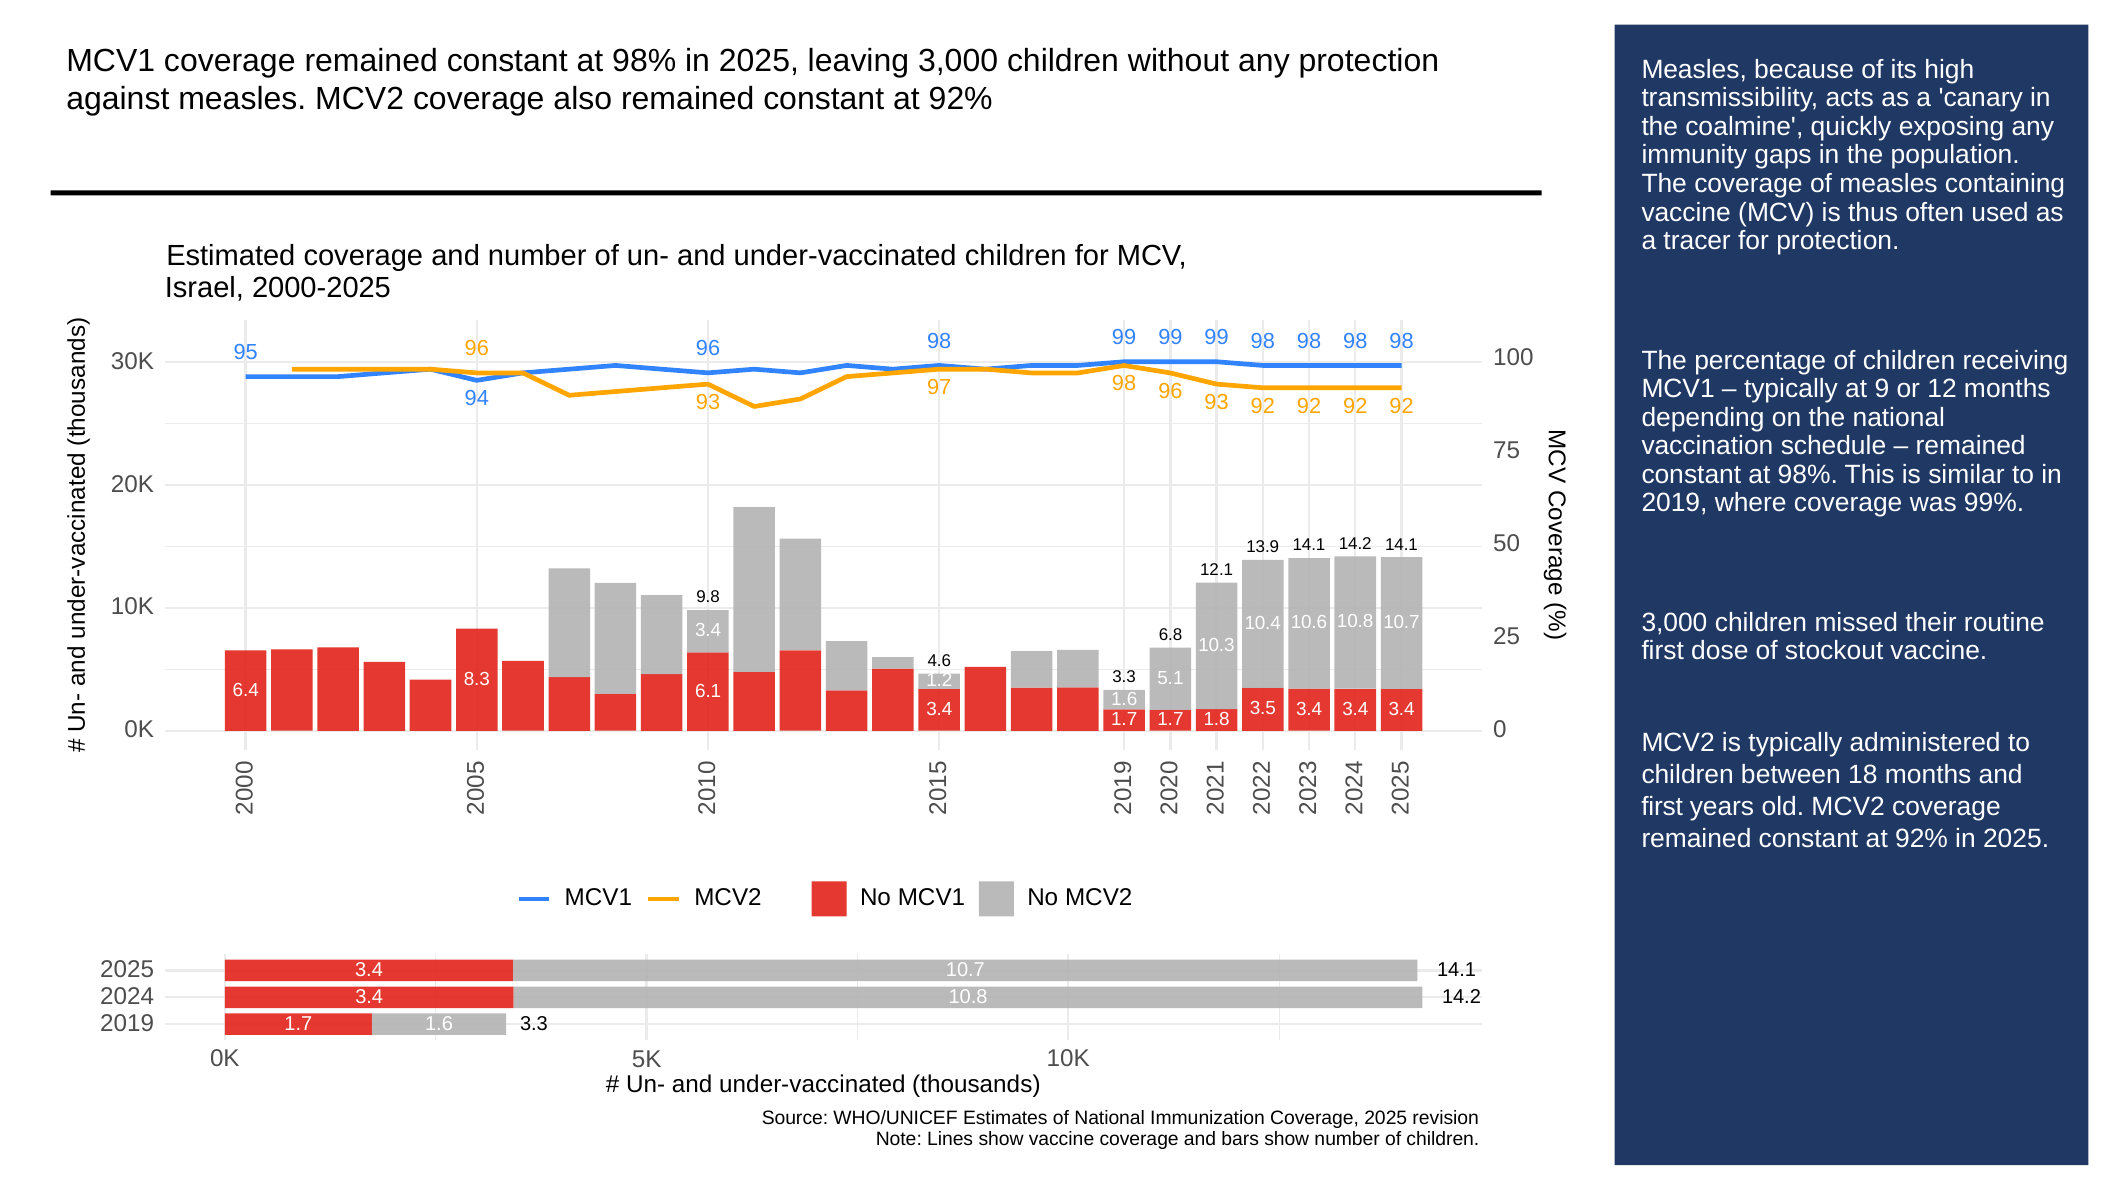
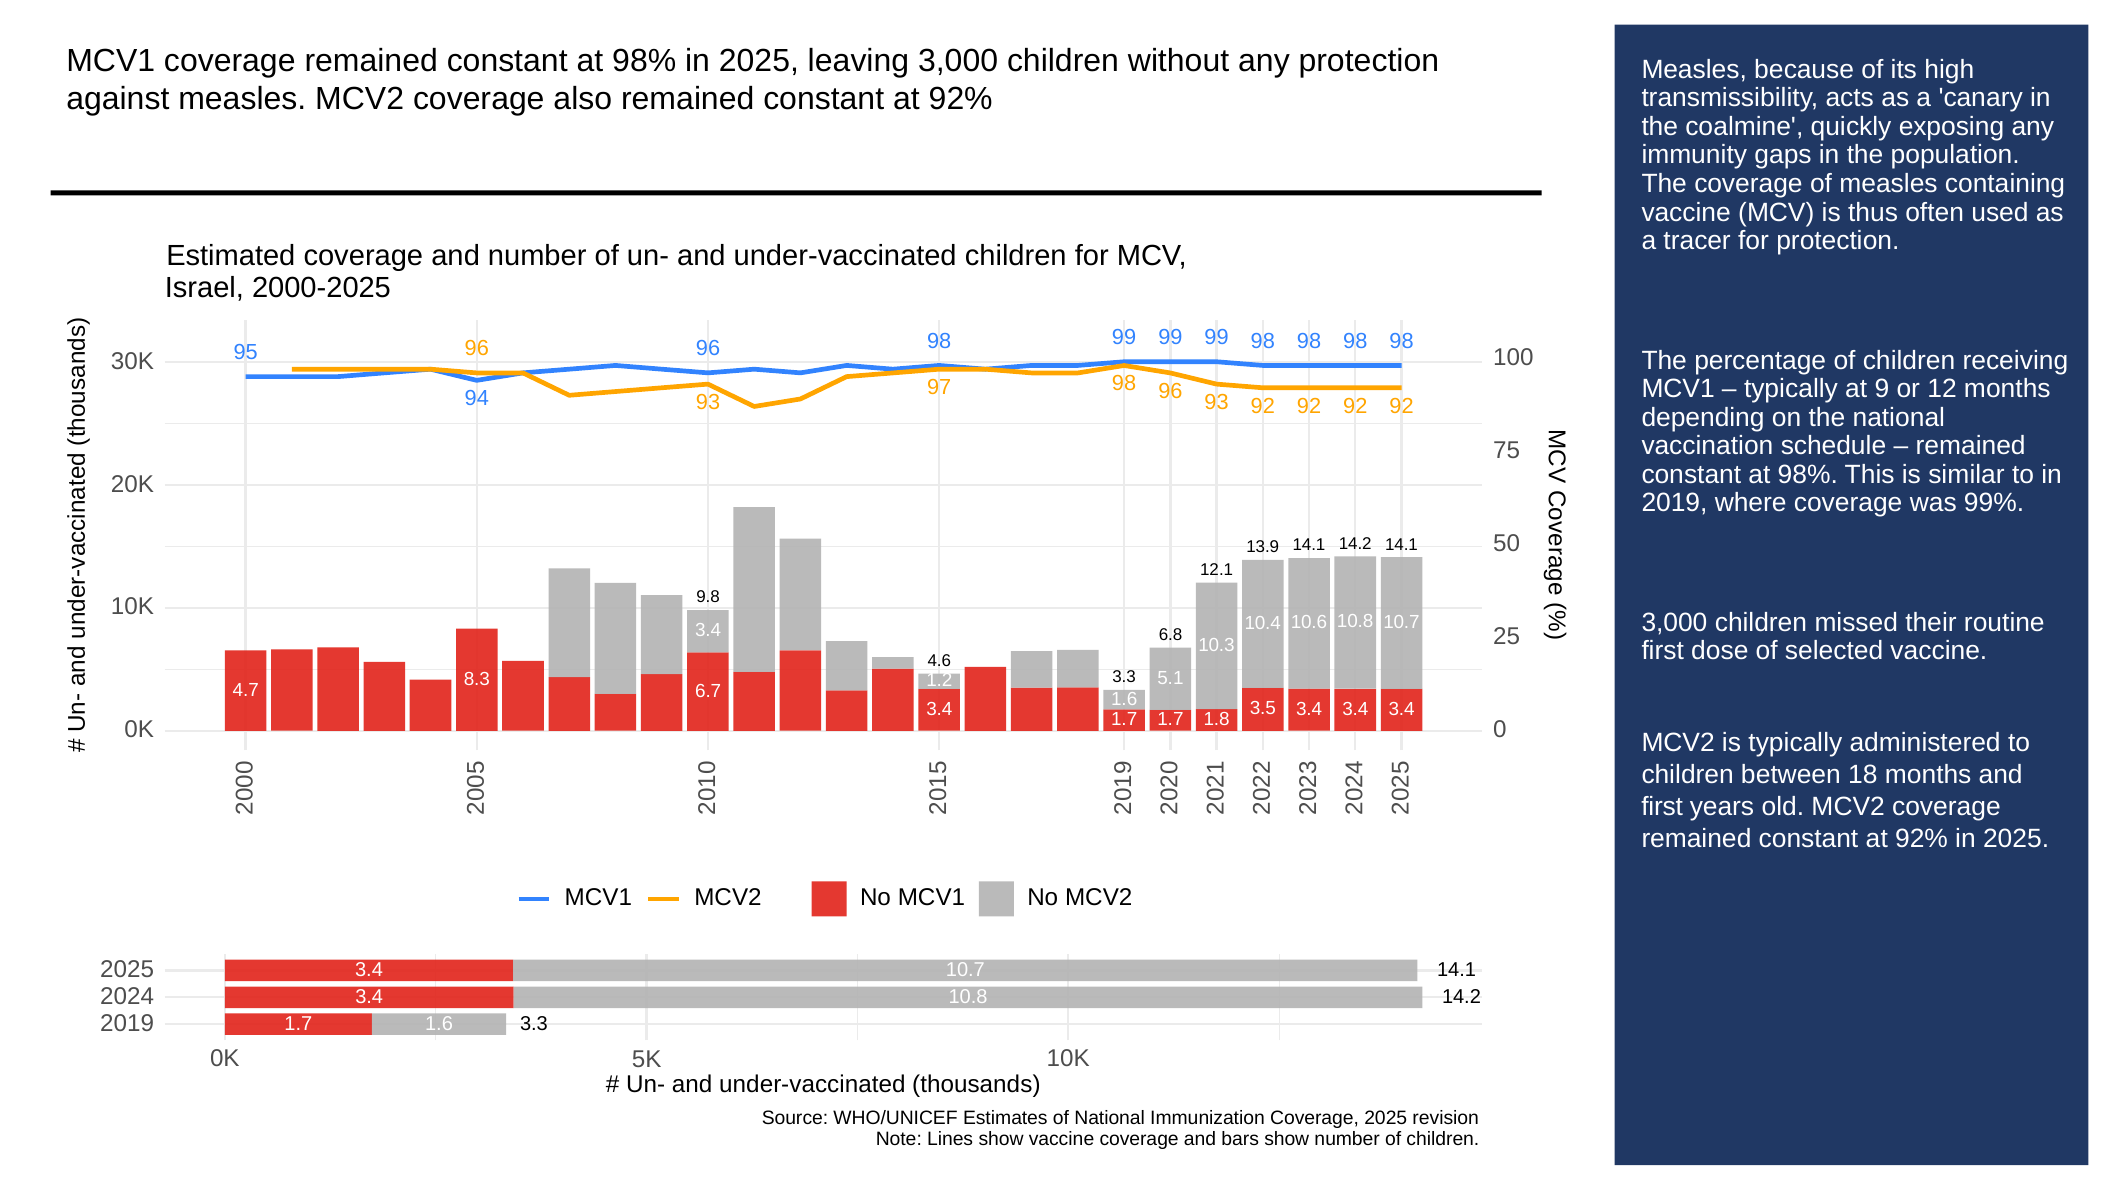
stockout: stockout -> selected
6.4: 6.4 -> 4.7
6.1: 6.1 -> 6.7
